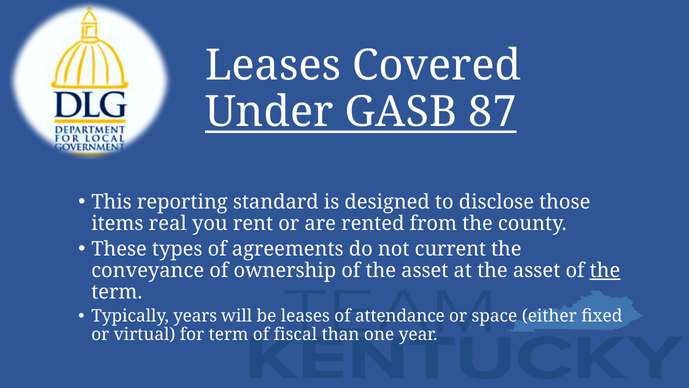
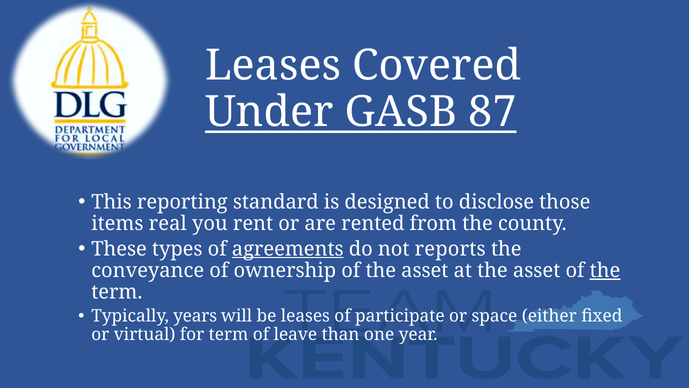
agreements underline: none -> present
current: current -> reports
attendance: attendance -> participate
fiscal: fiscal -> leave
